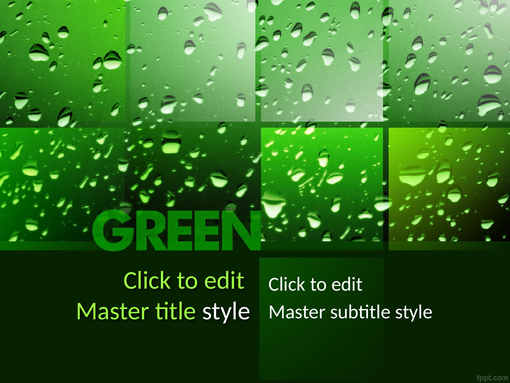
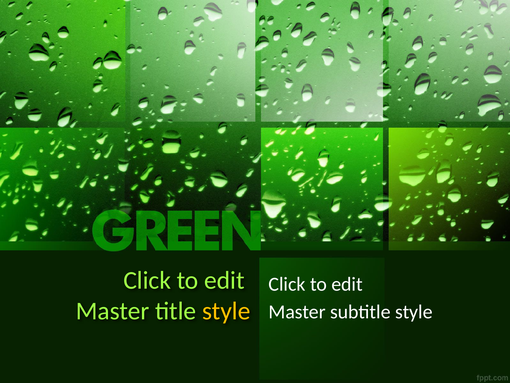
style at (226, 311) colour: white -> yellow
